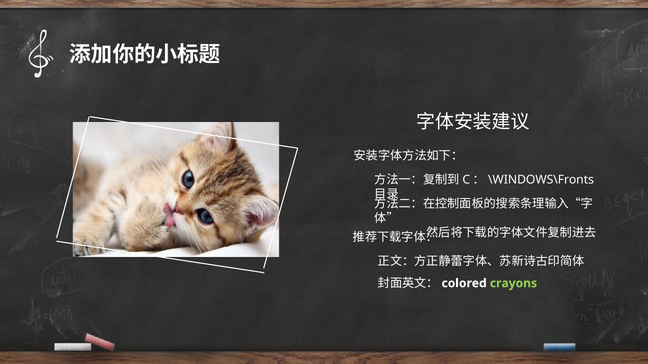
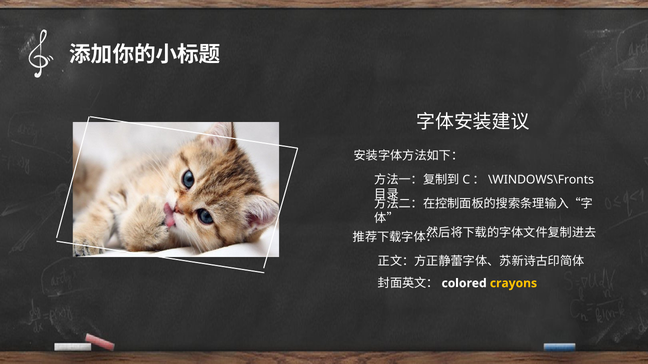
crayons colour: light green -> yellow
